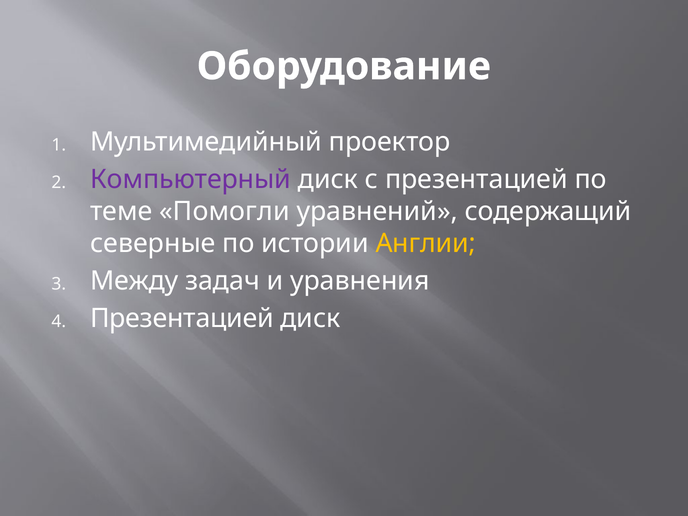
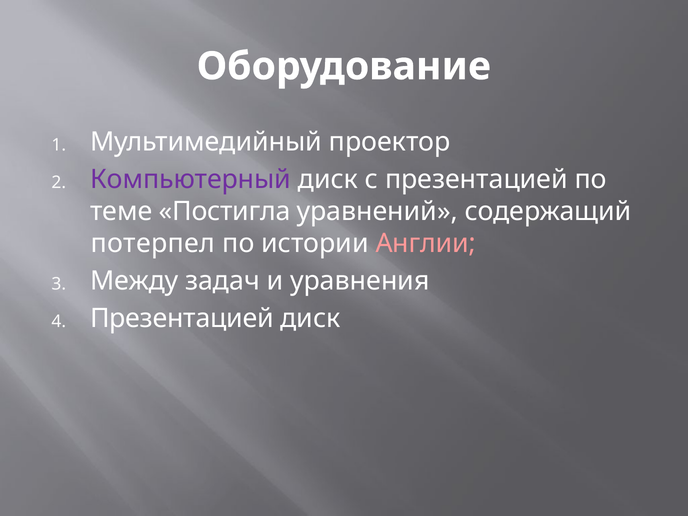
Помогли: Помогли -> Постигла
северные: северные -> потерпел
Англии colour: yellow -> pink
